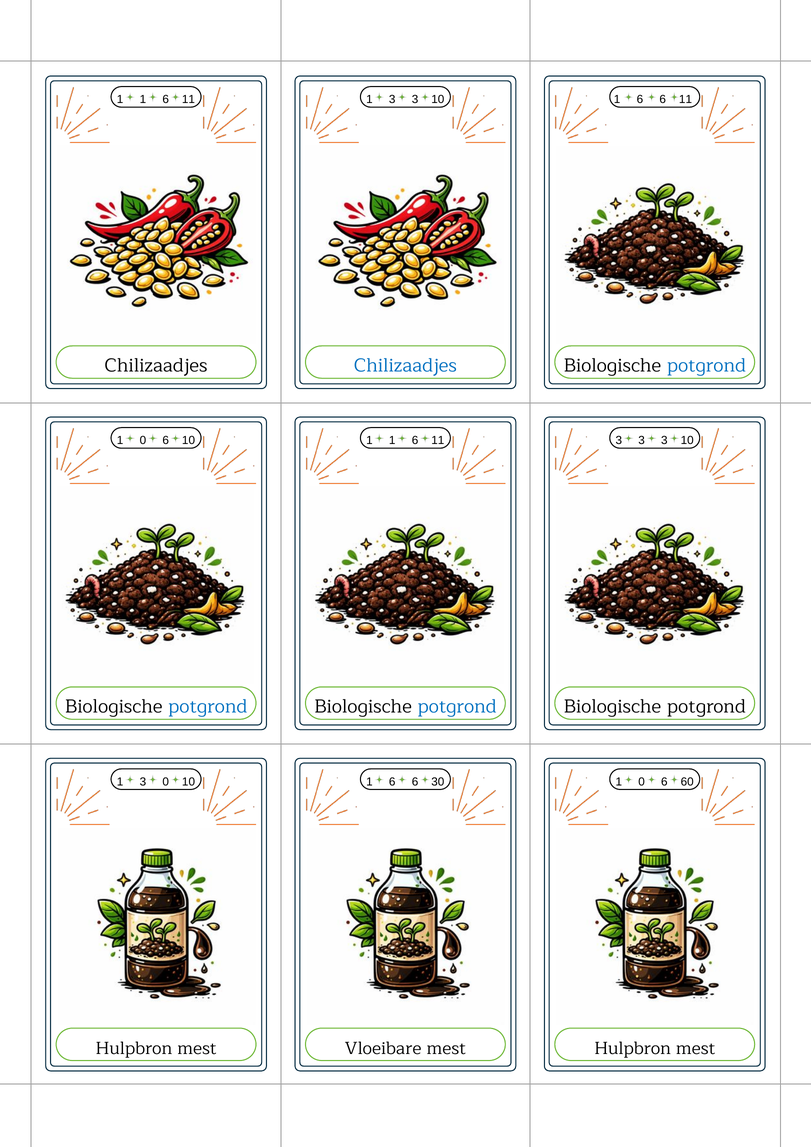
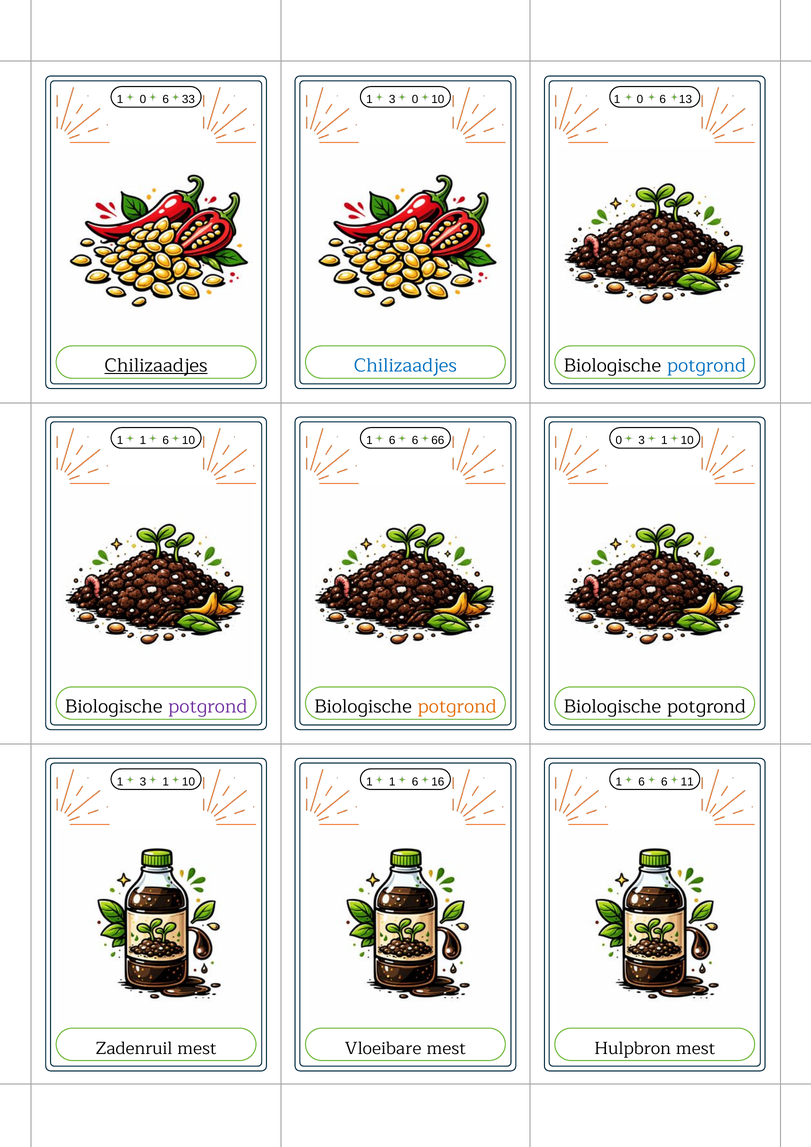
1 at (143, 100): 1 -> 0
11 at (188, 100): 11 -> 33
1 3 3: 3 -> 0
6 at (640, 100): 6 -> 0
11 at (686, 100): 11 -> 13
Chilizaadjes at (156, 366) underline: none -> present
0 at (143, 441): 0 -> 1
1 at (392, 441): 1 -> 6
11 at (438, 441): 11 -> 66
10 3: 3 -> 0
3 at (664, 441): 3 -> 1
potgrond at (208, 707) colour: blue -> purple
potgrond at (457, 707) colour: blue -> orange
1 3 0: 0 -> 1
6 at (392, 782): 6 -> 1
30: 30 -> 16
0 at (642, 782): 0 -> 6
60: 60 -> 11
Hulpbron at (134, 1049): Hulpbron -> Zadenruil
